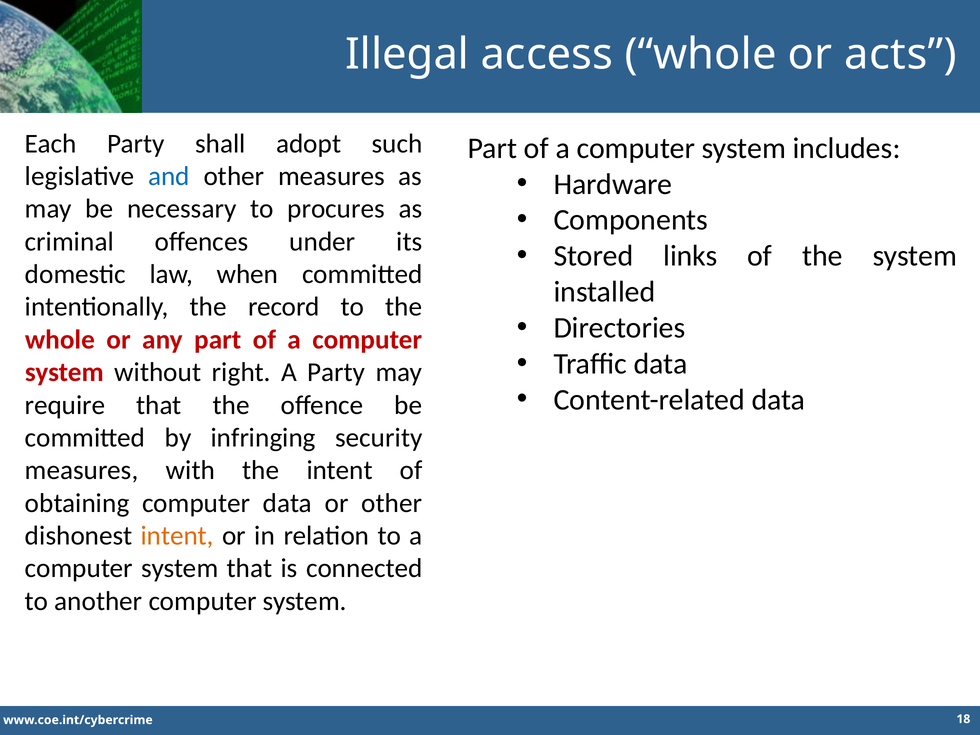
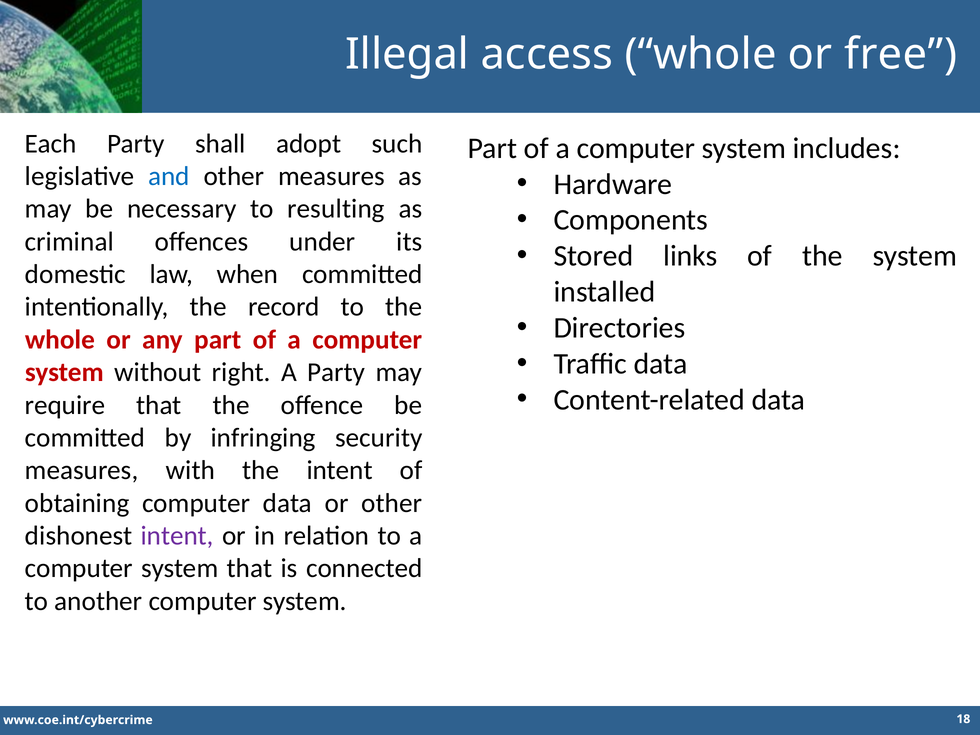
acts: acts -> free
procures: procures -> resulting
intent at (177, 536) colour: orange -> purple
